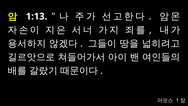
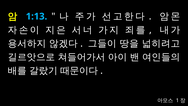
1:13 colour: white -> light blue
